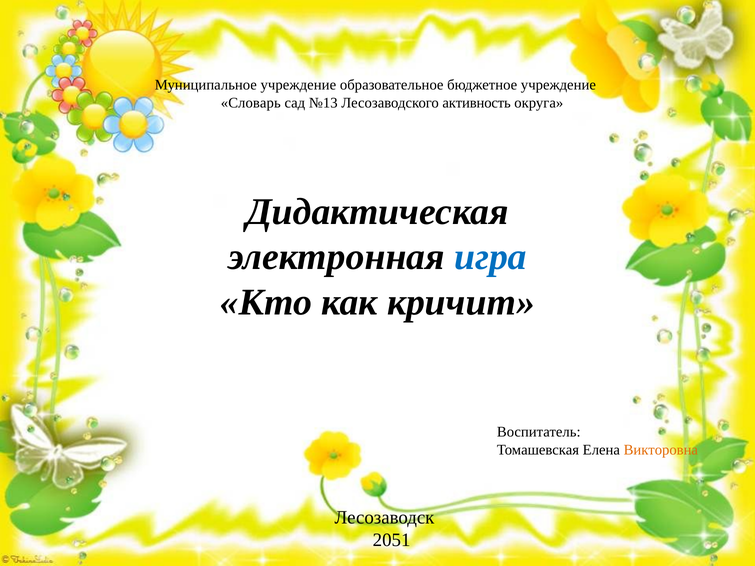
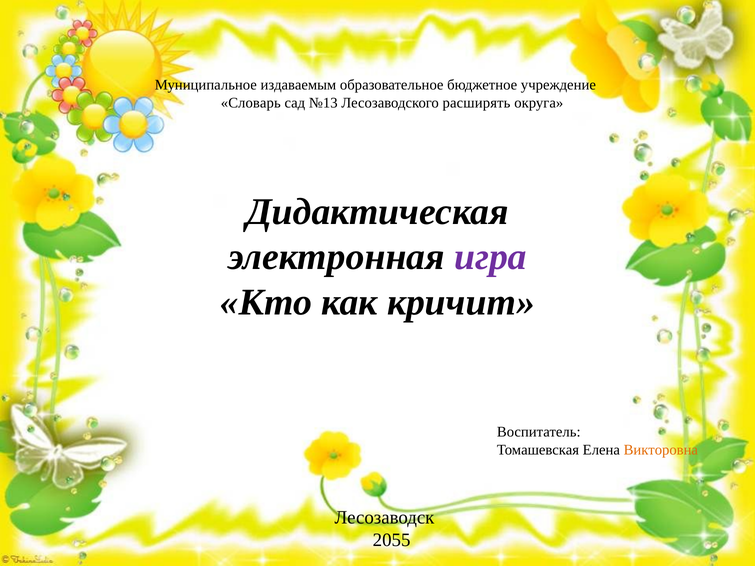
Муниципальное учреждение: учреждение -> издаваемым
активность: активность -> расширять
игра colour: blue -> purple
2051: 2051 -> 2055
